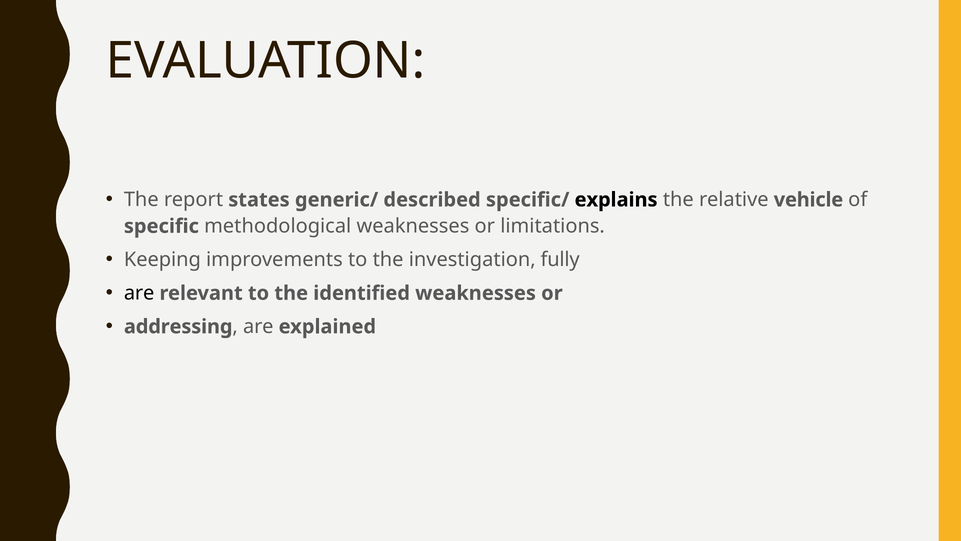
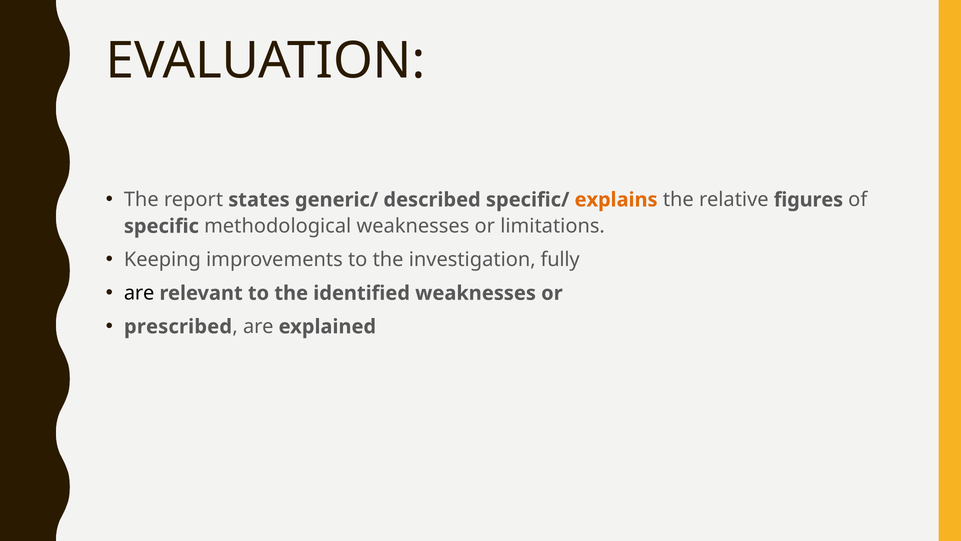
explains colour: black -> orange
vehicle: vehicle -> figures
addressing: addressing -> prescribed
